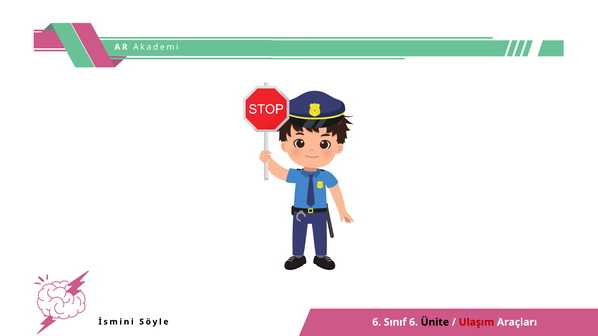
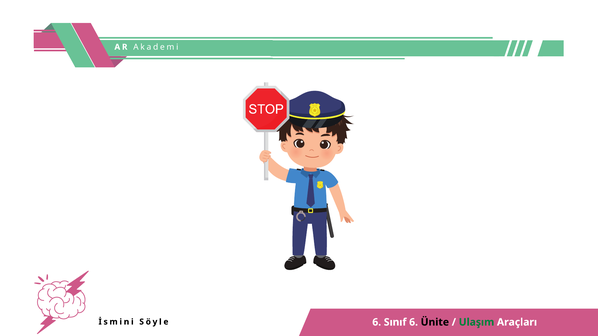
Ulaşım colour: red -> green
